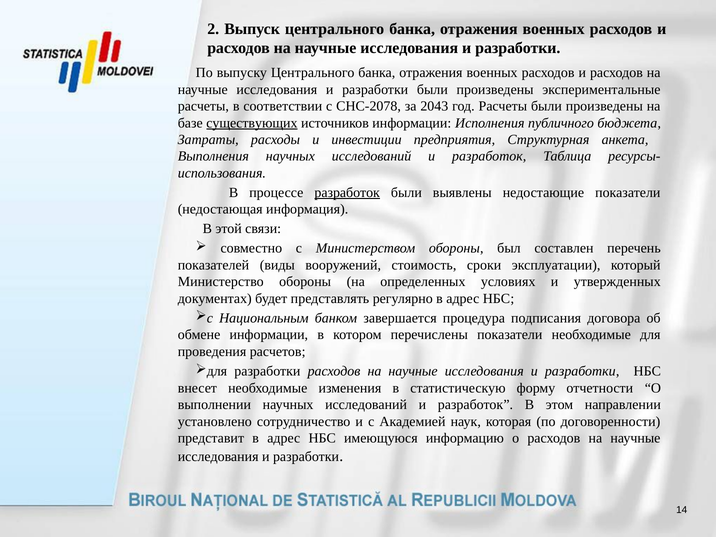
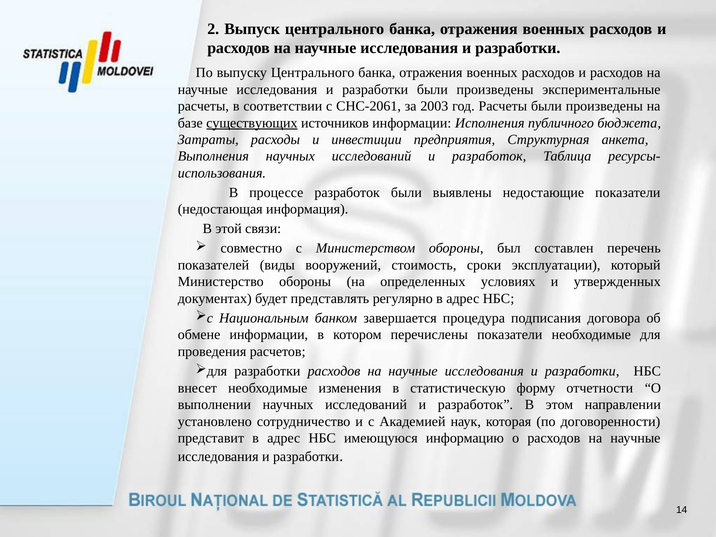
СНС-2078: СНС-2078 -> СНС-2061
2043: 2043 -> 2003
разработок at (347, 193) underline: present -> none
